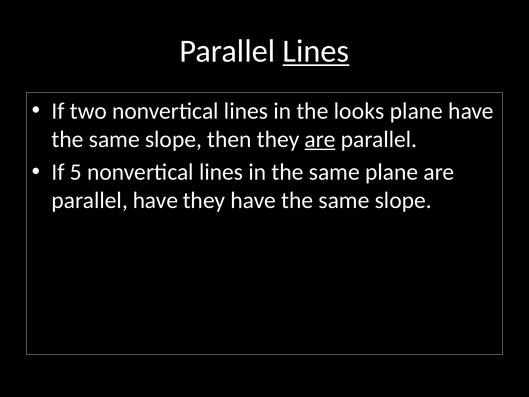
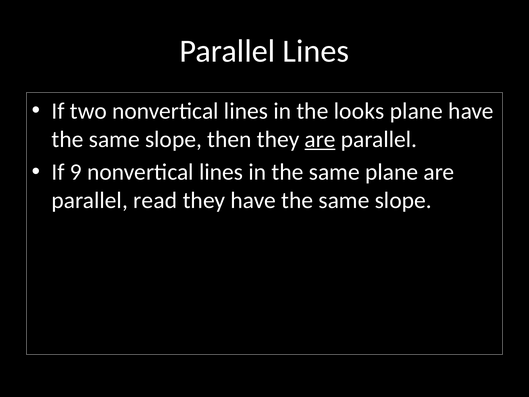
Lines at (316, 51) underline: present -> none
5: 5 -> 9
parallel have: have -> read
